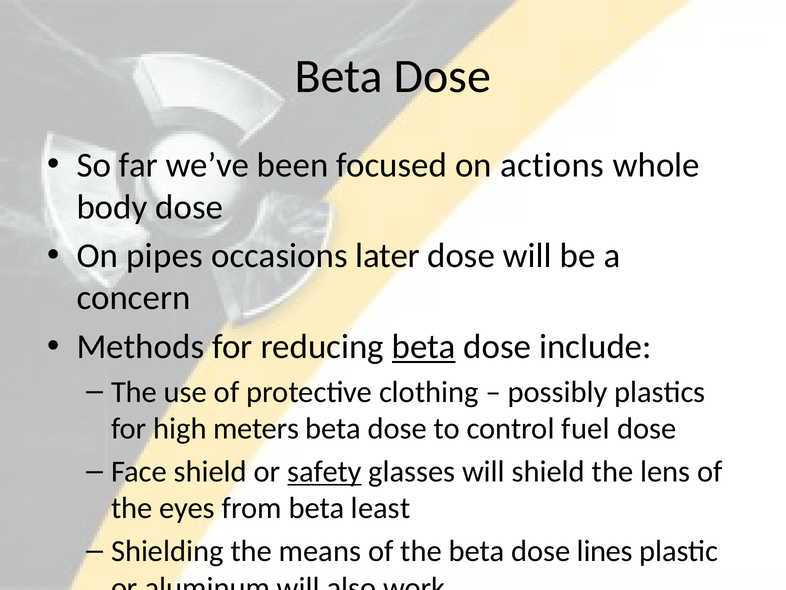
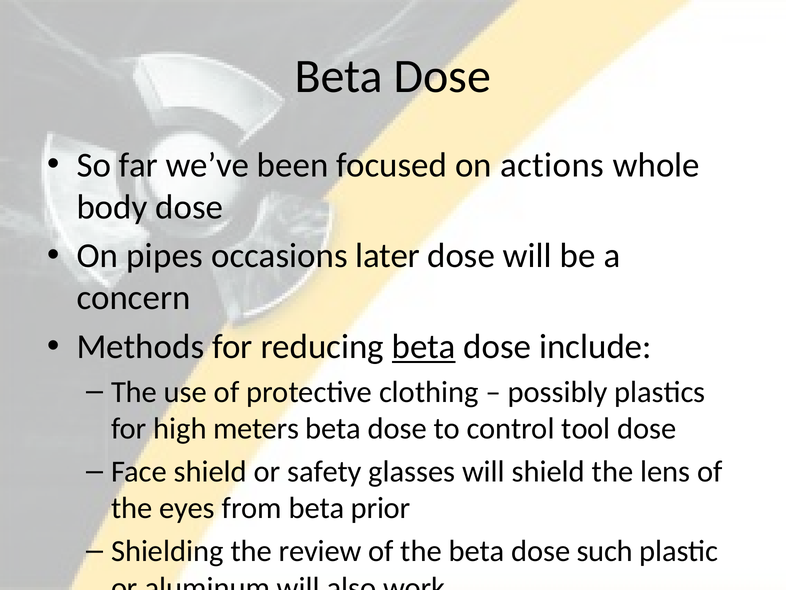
fuel: fuel -> tool
safety underline: present -> none
least: least -> prior
means: means -> review
lines: lines -> such
